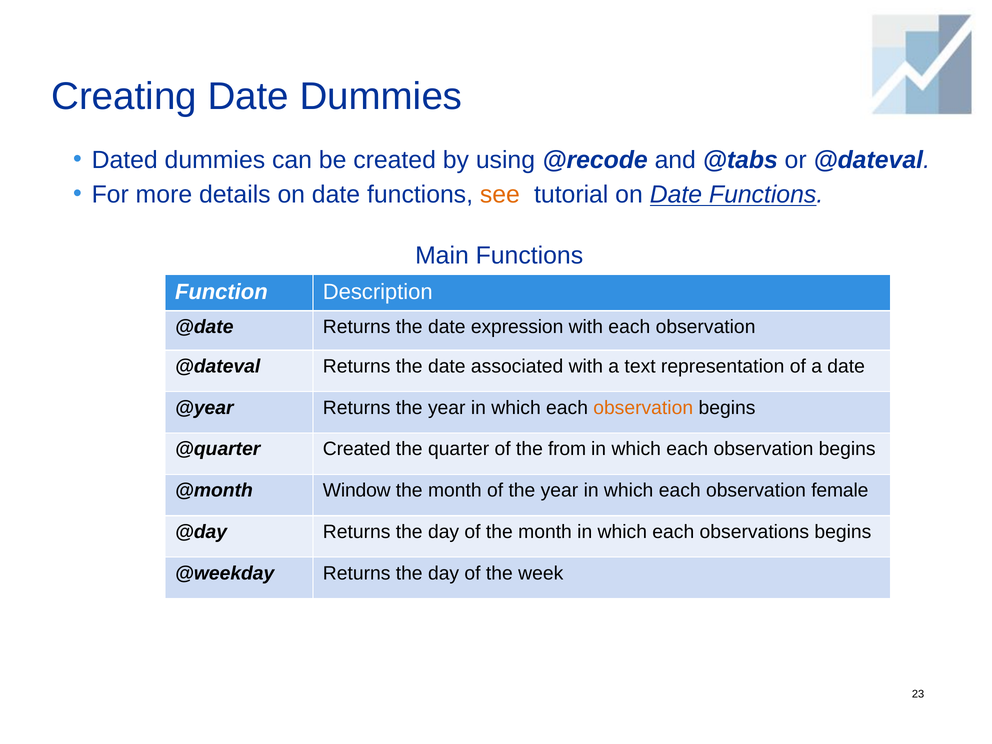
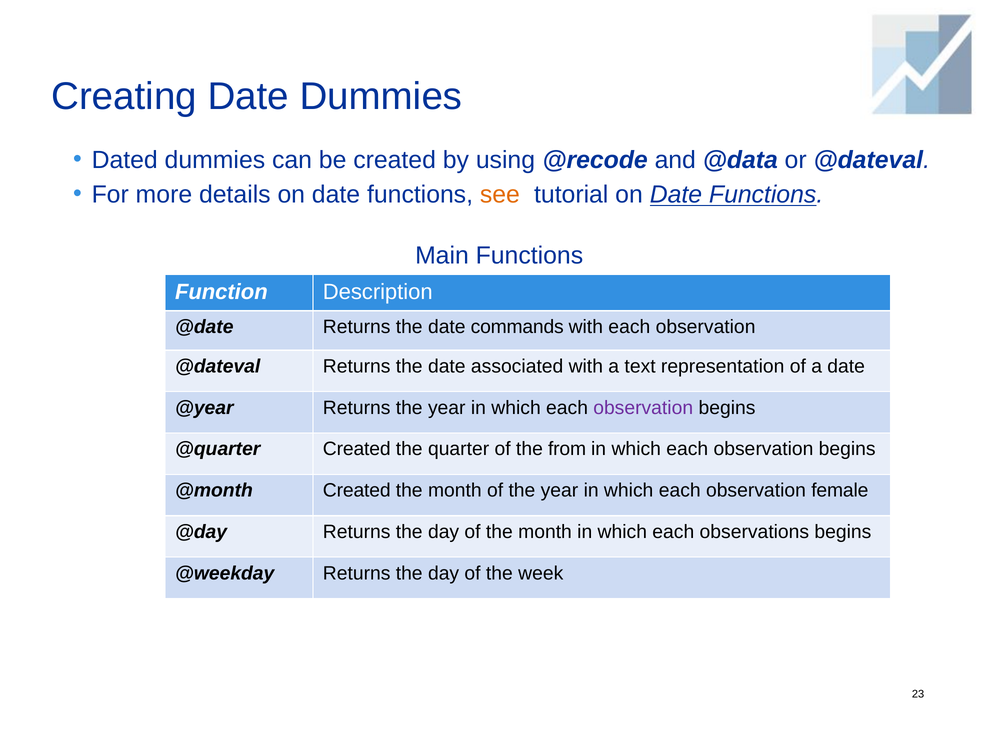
@tabs: @tabs -> @data
expression: expression -> commands
observation at (643, 408) colour: orange -> purple
@month Window: Window -> Created
